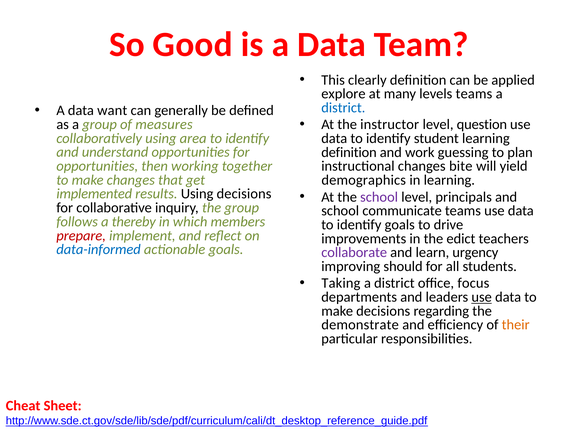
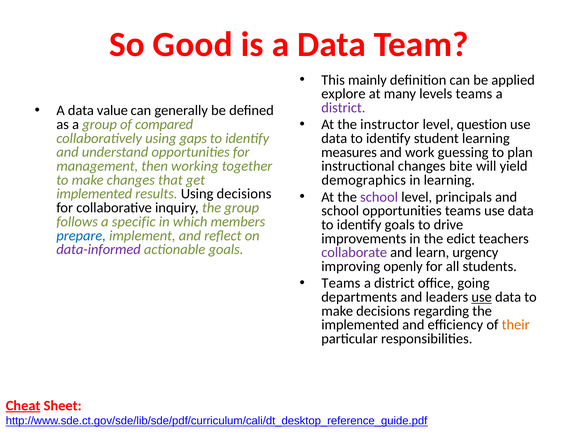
clearly: clearly -> mainly
district at (343, 108) colour: blue -> purple
want: want -> value
measures: measures -> compared
area: area -> gaps
definition at (349, 152): definition -> measures
opportunities at (97, 166): opportunities -> management
school communicate: communicate -> opportunities
thereby: thereby -> specific
prepare colour: red -> blue
data-informed colour: blue -> purple
should: should -> openly
Taking at (341, 283): Taking -> Teams
focus: focus -> going
demonstrate at (360, 324): demonstrate -> implemented
Cheat underline: none -> present
